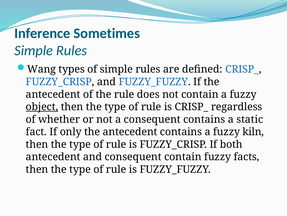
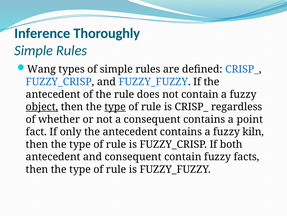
Sometimes: Sometimes -> Thoroughly
type at (115, 107) underline: none -> present
static: static -> point
